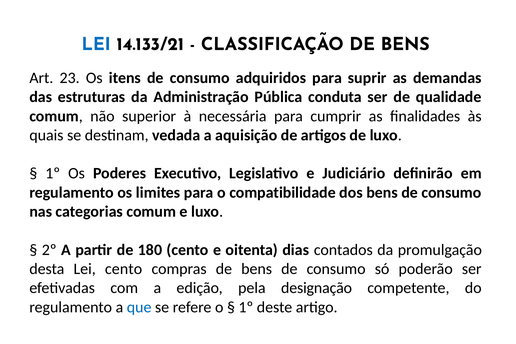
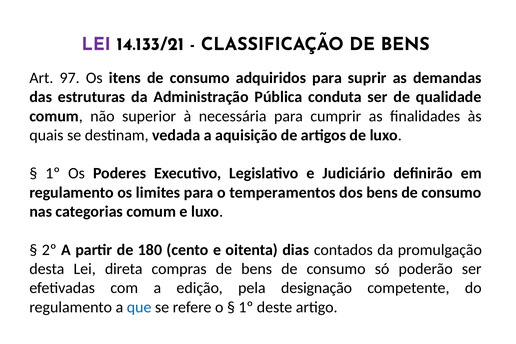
LEI at (96, 44) colour: blue -> purple
23: 23 -> 97
compatibilidade: compatibilidade -> temperamentos
Lei cento: cento -> direta
